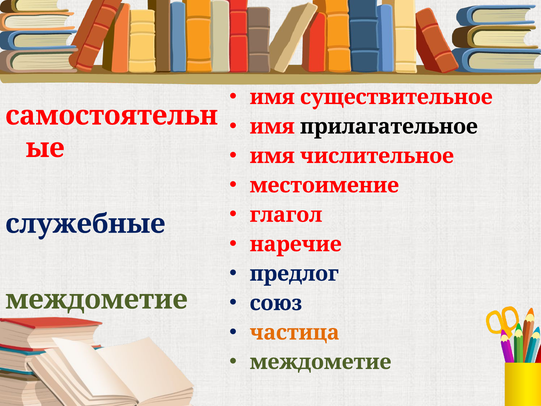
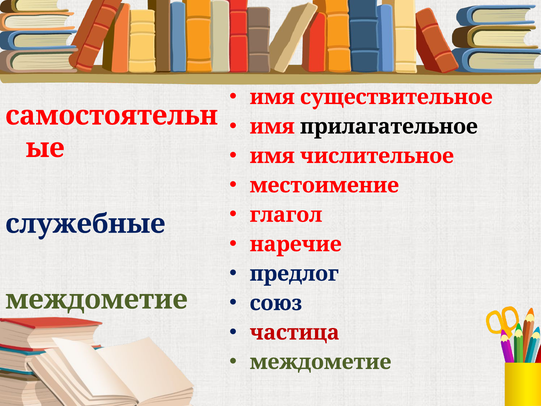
частица colour: orange -> red
